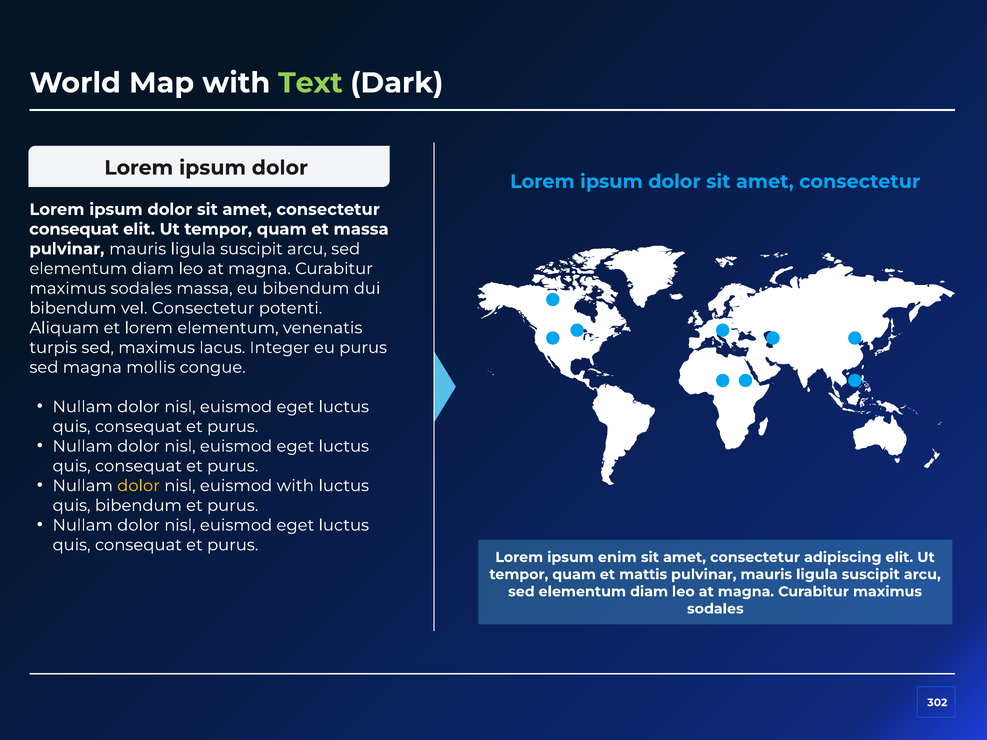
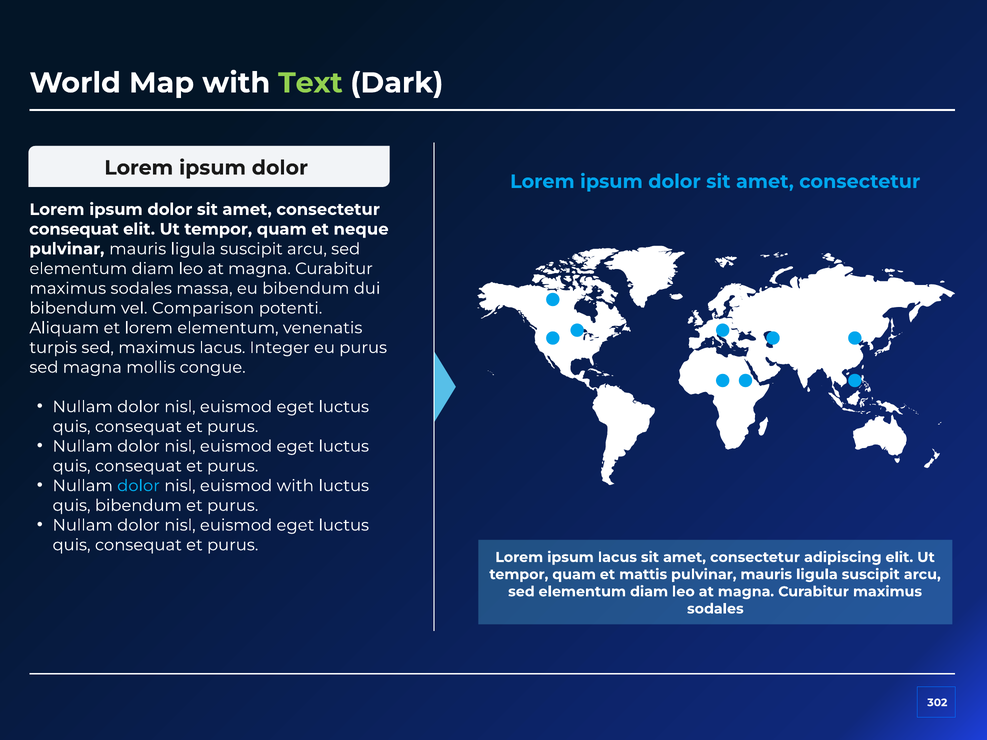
et massa: massa -> neque
vel Consectetur: Consectetur -> Comparison
dolor at (138, 486) colour: yellow -> light blue
ipsum enim: enim -> lacus
